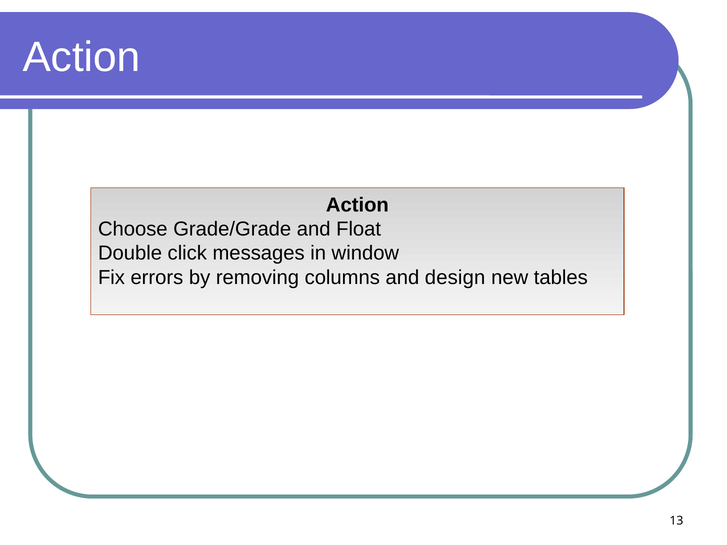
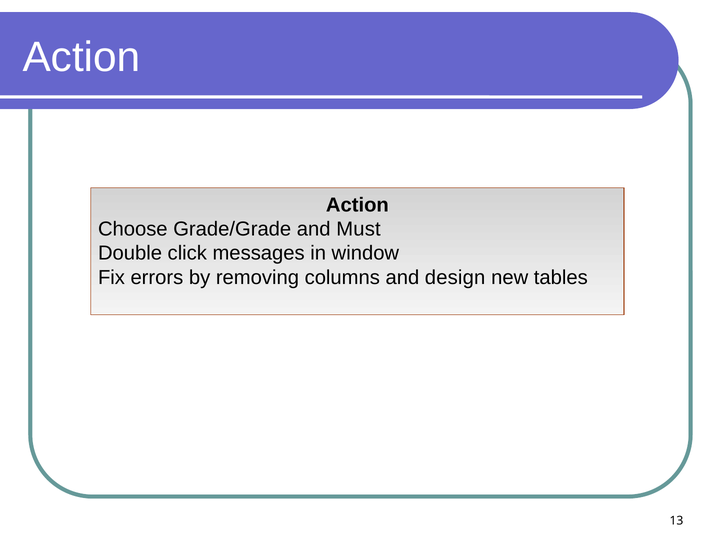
Float: Float -> Must
